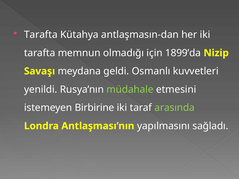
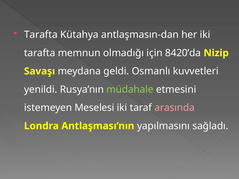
1899’da: 1899’da -> 8420’da
Birbirine: Birbirine -> Meselesi
arasında colour: light green -> pink
